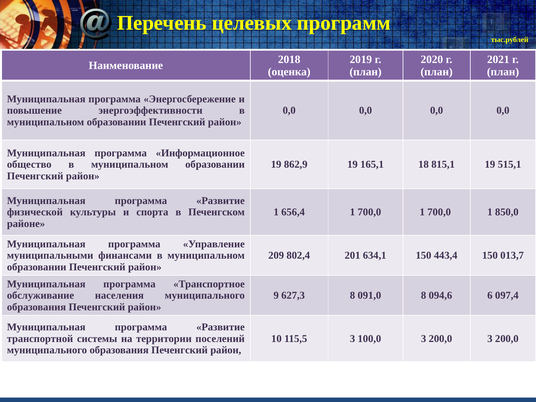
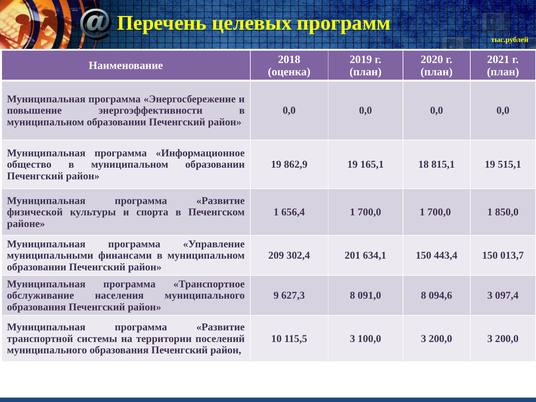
802,4: 802,4 -> 302,4
094,6 6: 6 -> 3
